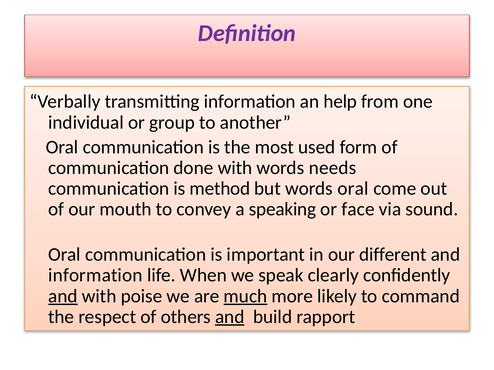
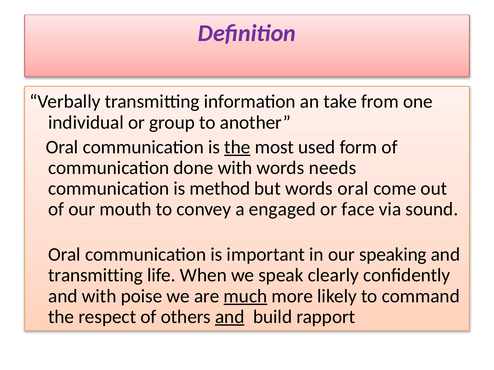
help: help -> take
the at (237, 147) underline: none -> present
speaking: speaking -> engaged
different: different -> speaking
information at (95, 276): information -> transmitting
and at (63, 296) underline: present -> none
